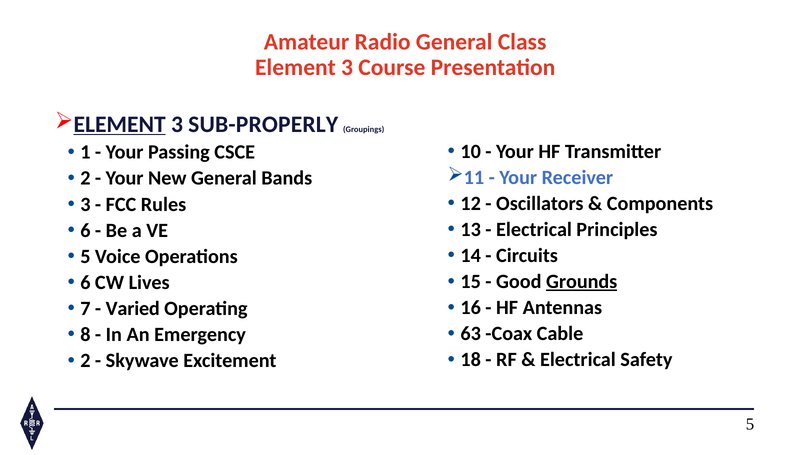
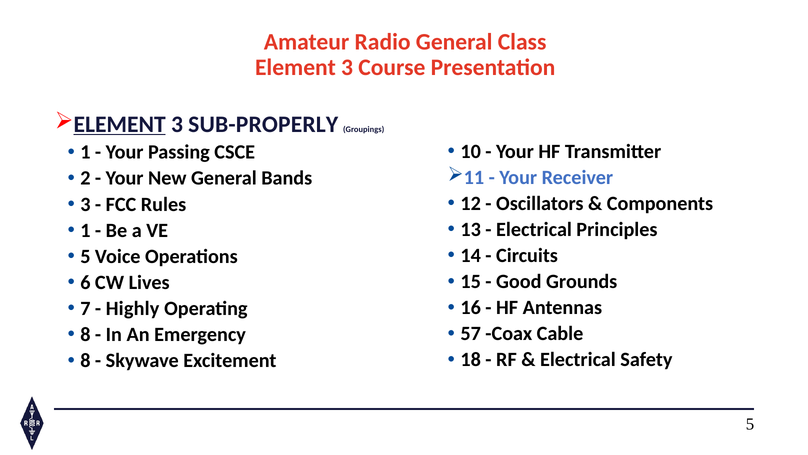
6 at (85, 230): 6 -> 1
Grounds underline: present -> none
Varied: Varied -> Highly
63: 63 -> 57
2 at (85, 360): 2 -> 8
